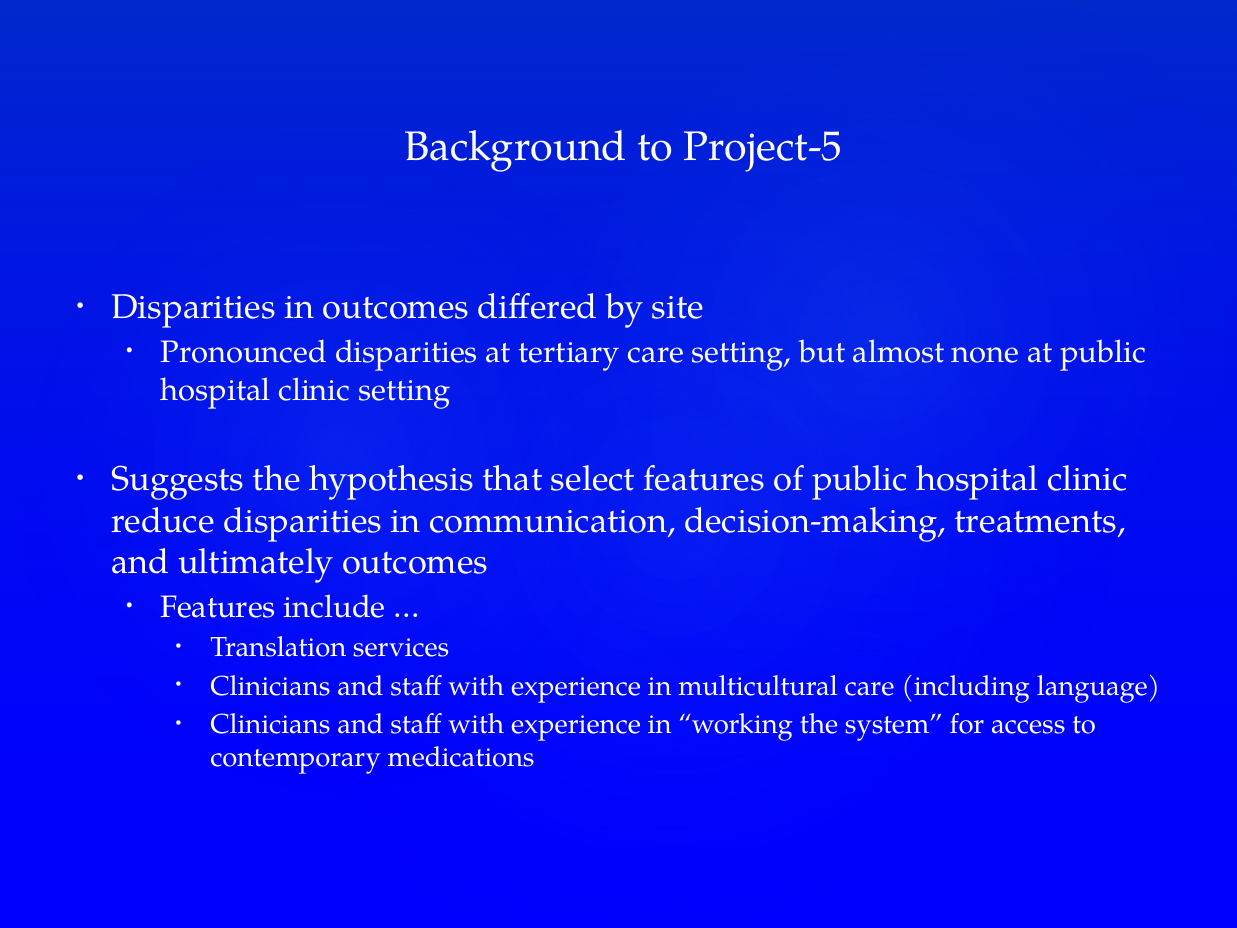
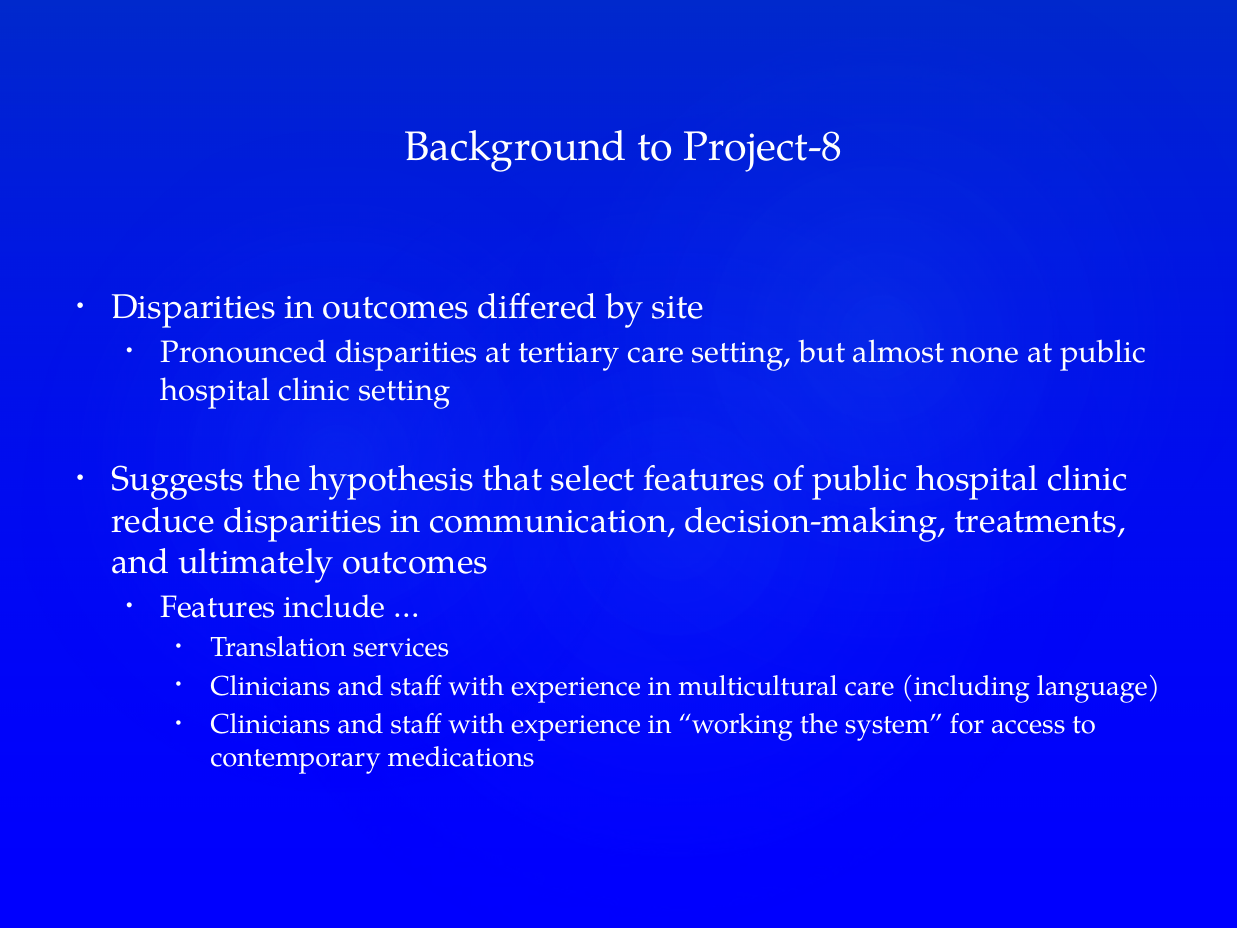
Project-5: Project-5 -> Project-8
